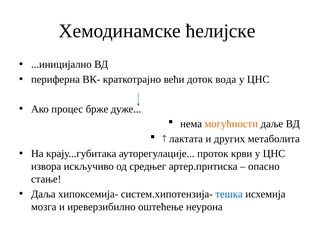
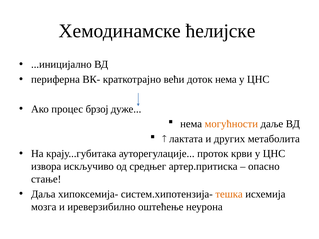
доток вода: вода -> нема
брже: брже -> брзој
тешка colour: blue -> orange
